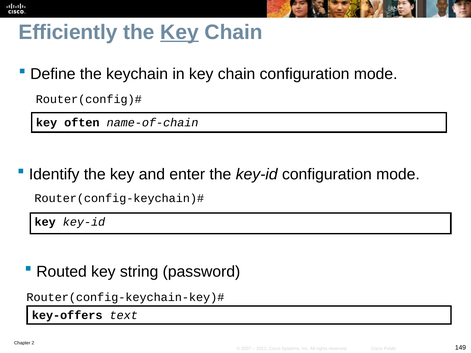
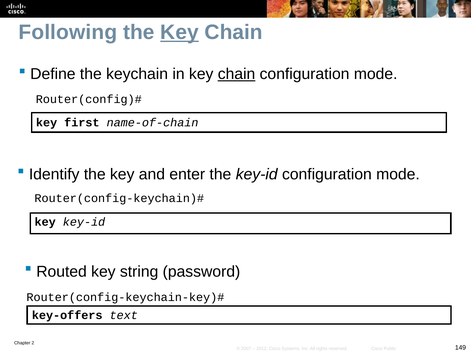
Efficiently: Efficiently -> Following
chain at (237, 74) underline: none -> present
often: often -> first
